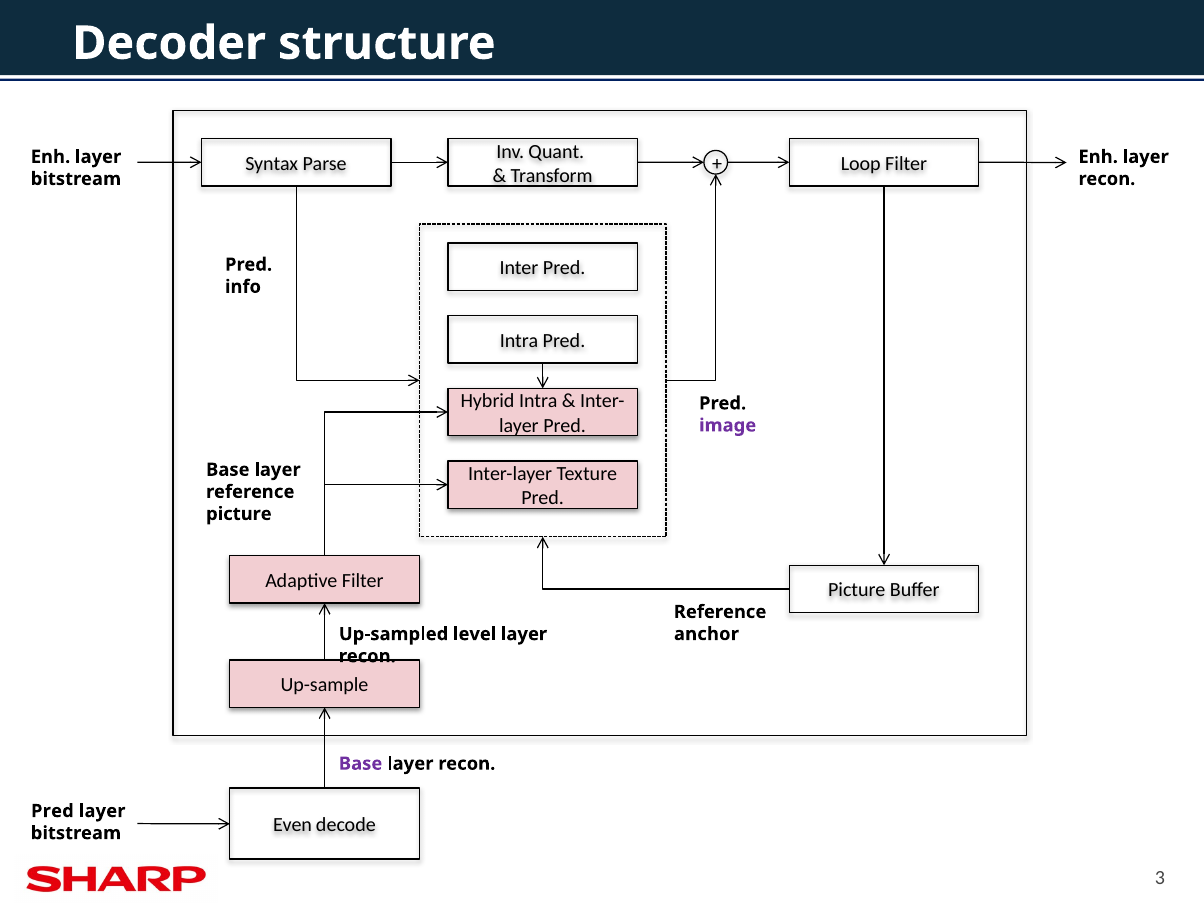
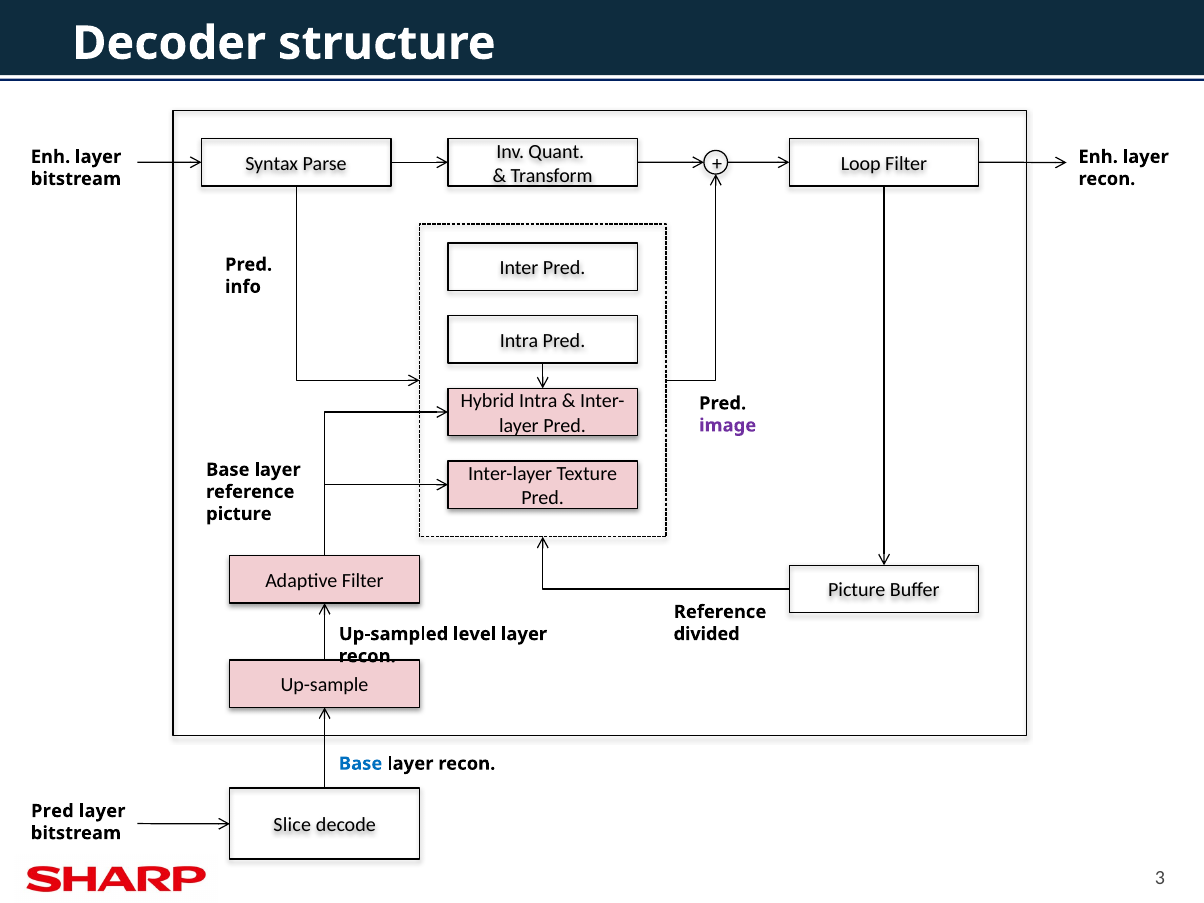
anchor: anchor -> divided
Base at (361, 764) colour: purple -> blue
Even: Even -> Slice
